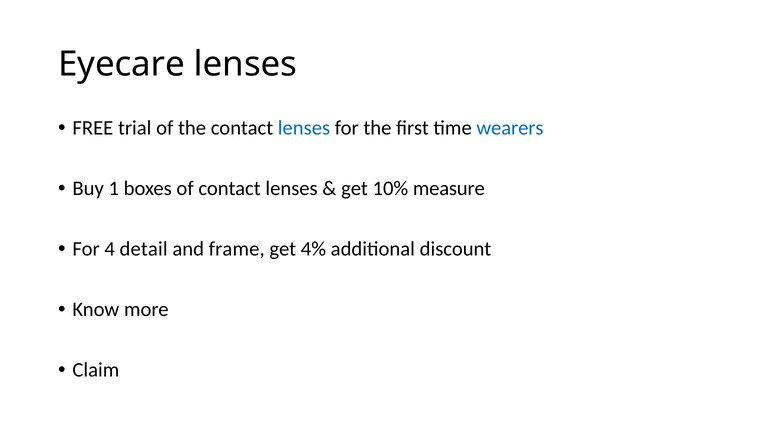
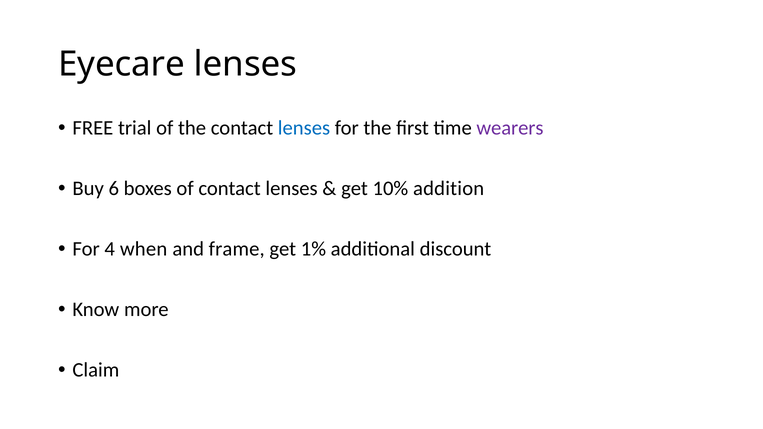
wearers colour: blue -> purple
1: 1 -> 6
measure: measure -> addition
detail: detail -> when
4%: 4% -> 1%
